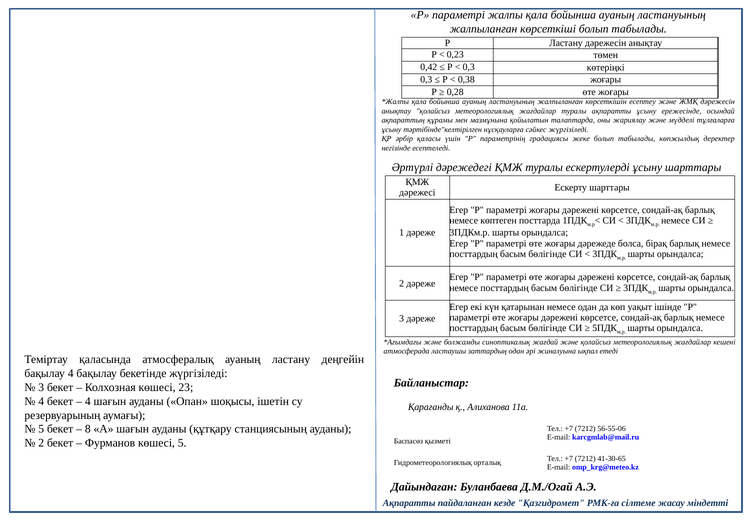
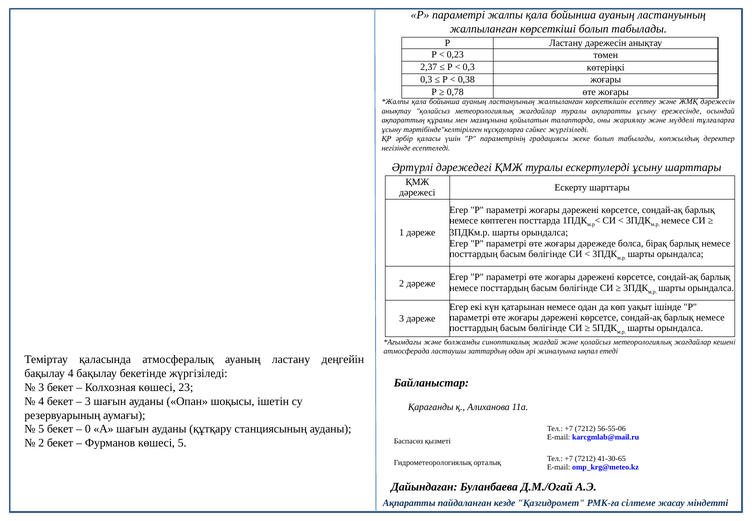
0,42: 0,42 -> 2,37
0,28: 0,28 -> 0,78
4 at (88, 401): 4 -> 3
8: 8 -> 0
